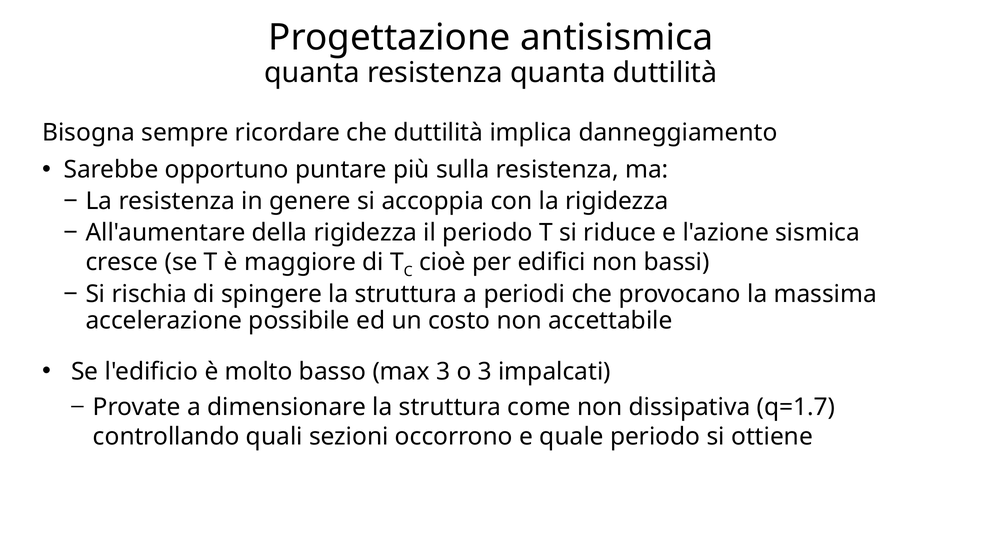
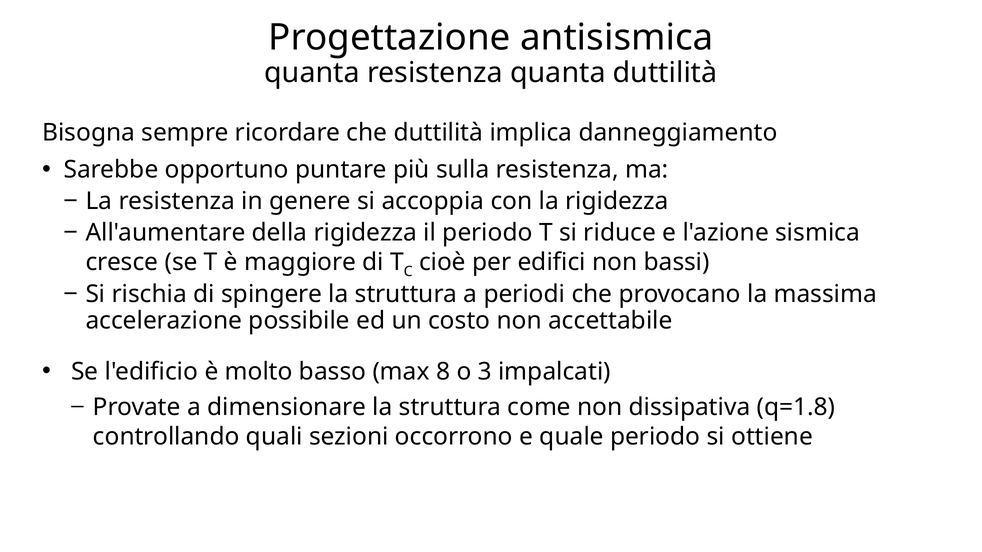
max 3: 3 -> 8
q=1.7: q=1.7 -> q=1.8
